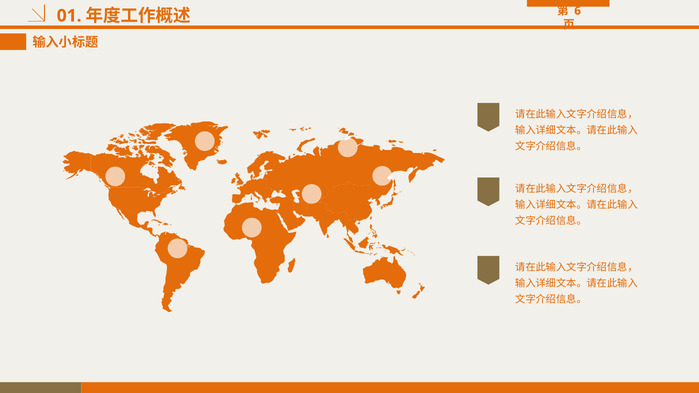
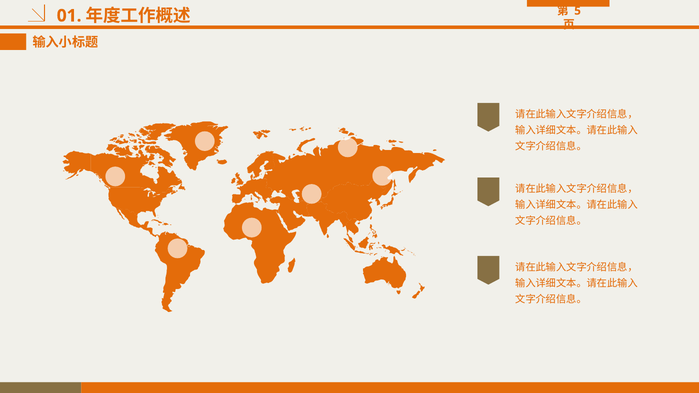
6: 6 -> 5
